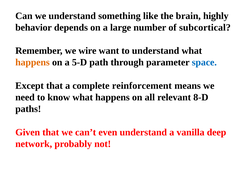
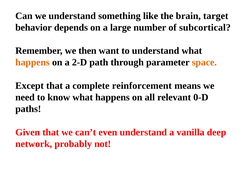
highly: highly -> target
wire: wire -> then
5-D: 5-D -> 2-D
space colour: blue -> orange
8-D: 8-D -> 0-D
